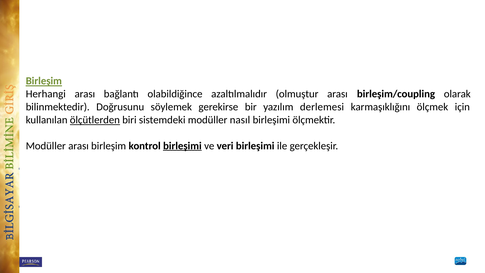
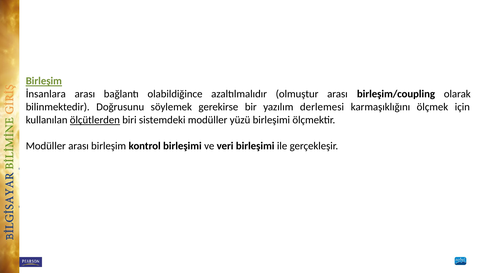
Herhangi: Herhangi -> İnsanlara
nasıl: nasıl -> yüzü
birleşimi at (182, 146) underline: present -> none
